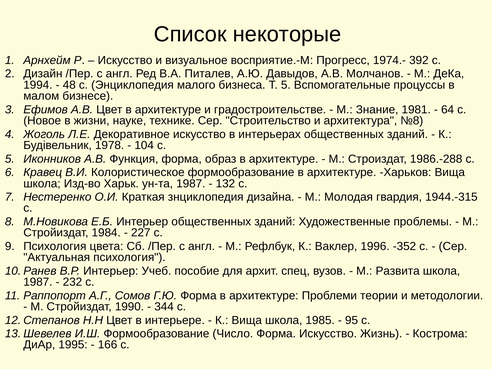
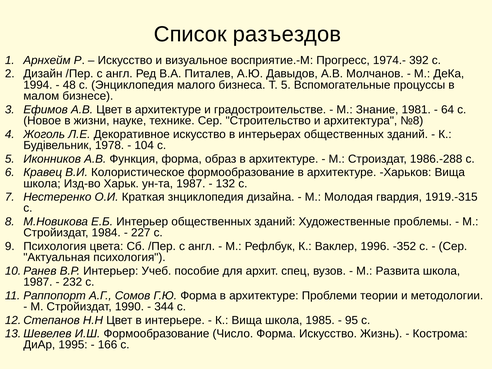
некоторые: некоторые -> разъездов
1944.-315: 1944.-315 -> 1919.-315
